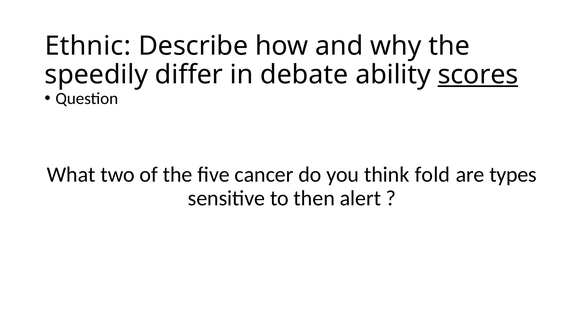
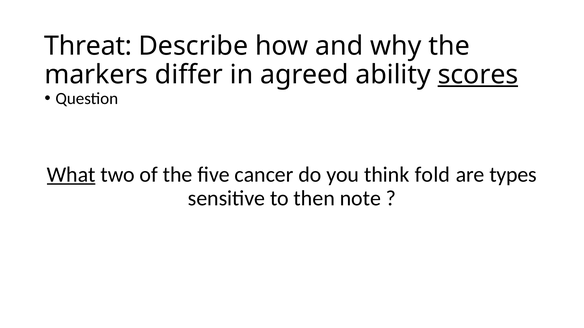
Ethnic: Ethnic -> Threat
speedily: speedily -> markers
debate: debate -> agreed
What underline: none -> present
alert: alert -> note
